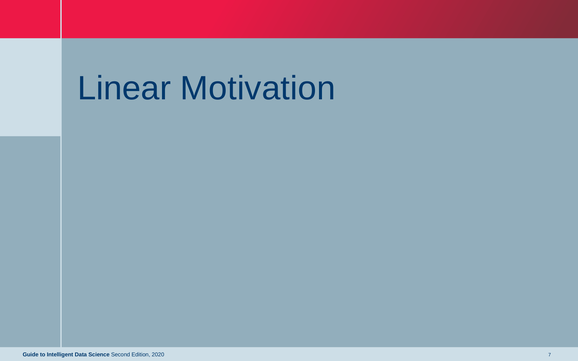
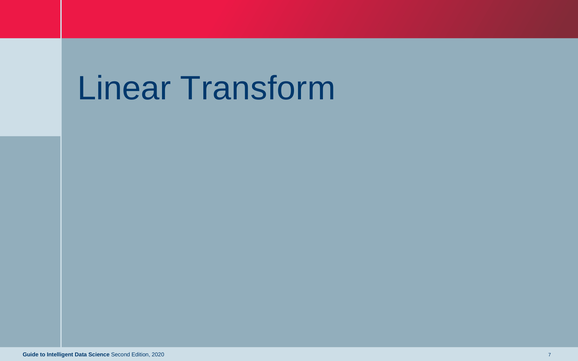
Motivation: Motivation -> Transform
